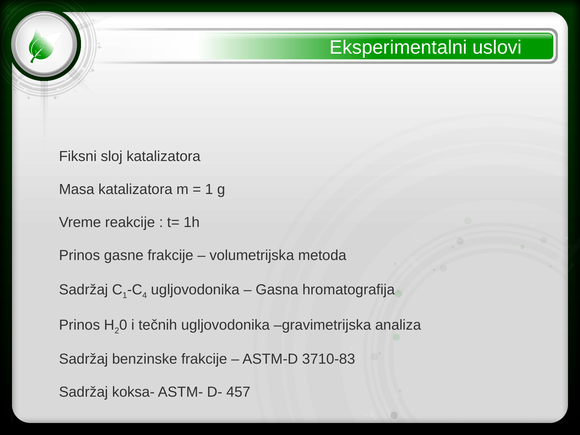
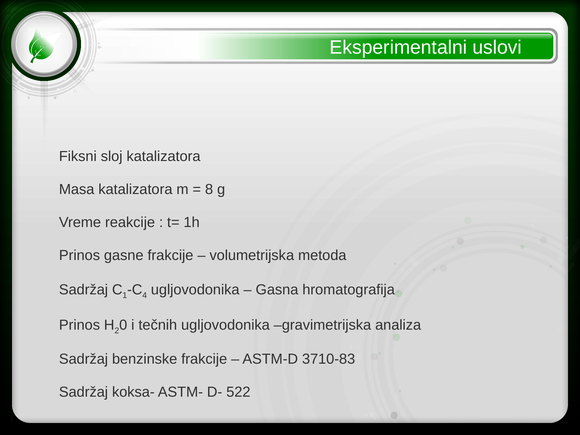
1 at (209, 189): 1 -> 8
457: 457 -> 522
